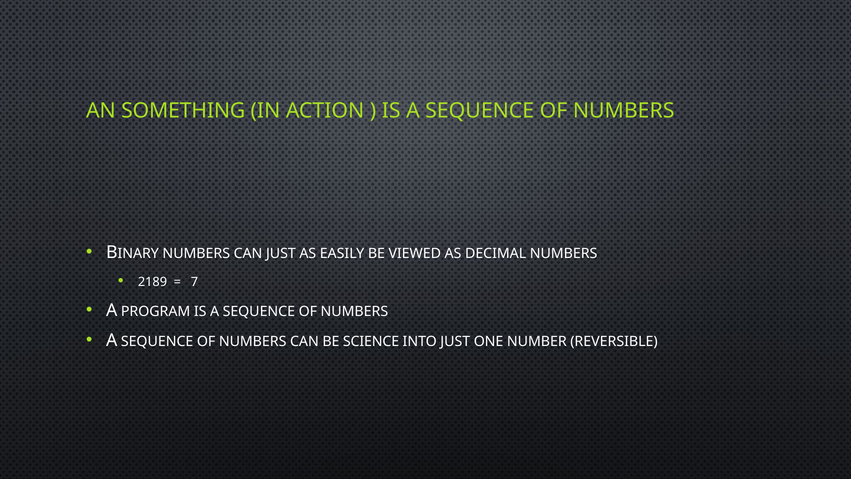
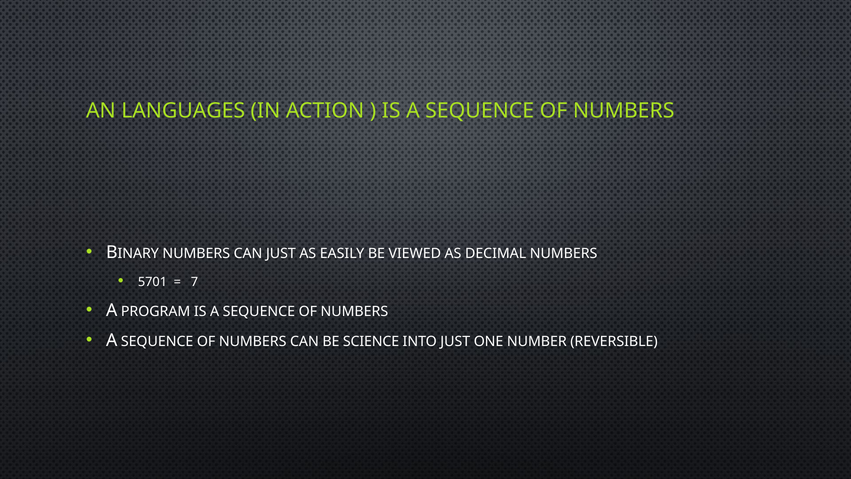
SOMETHING: SOMETHING -> LANGUAGES
2189: 2189 -> 5701
